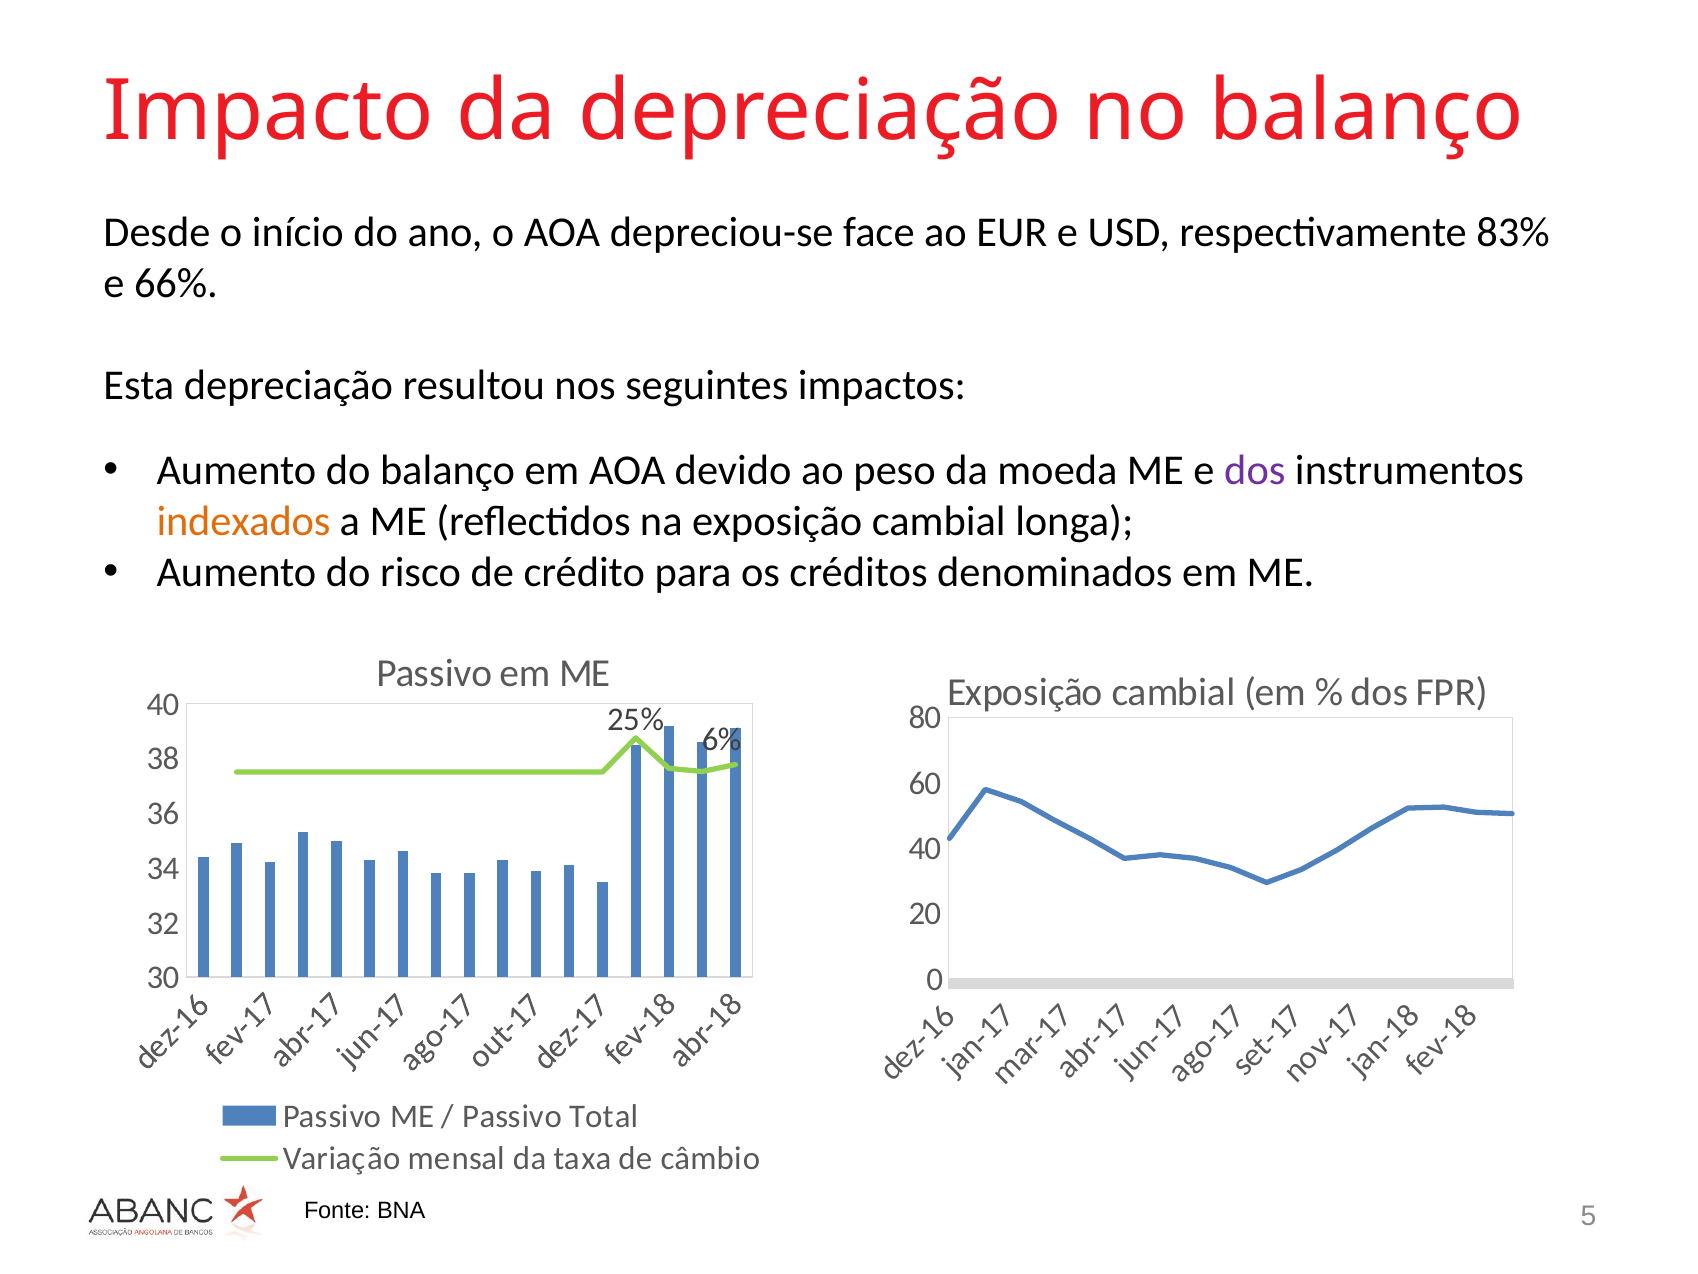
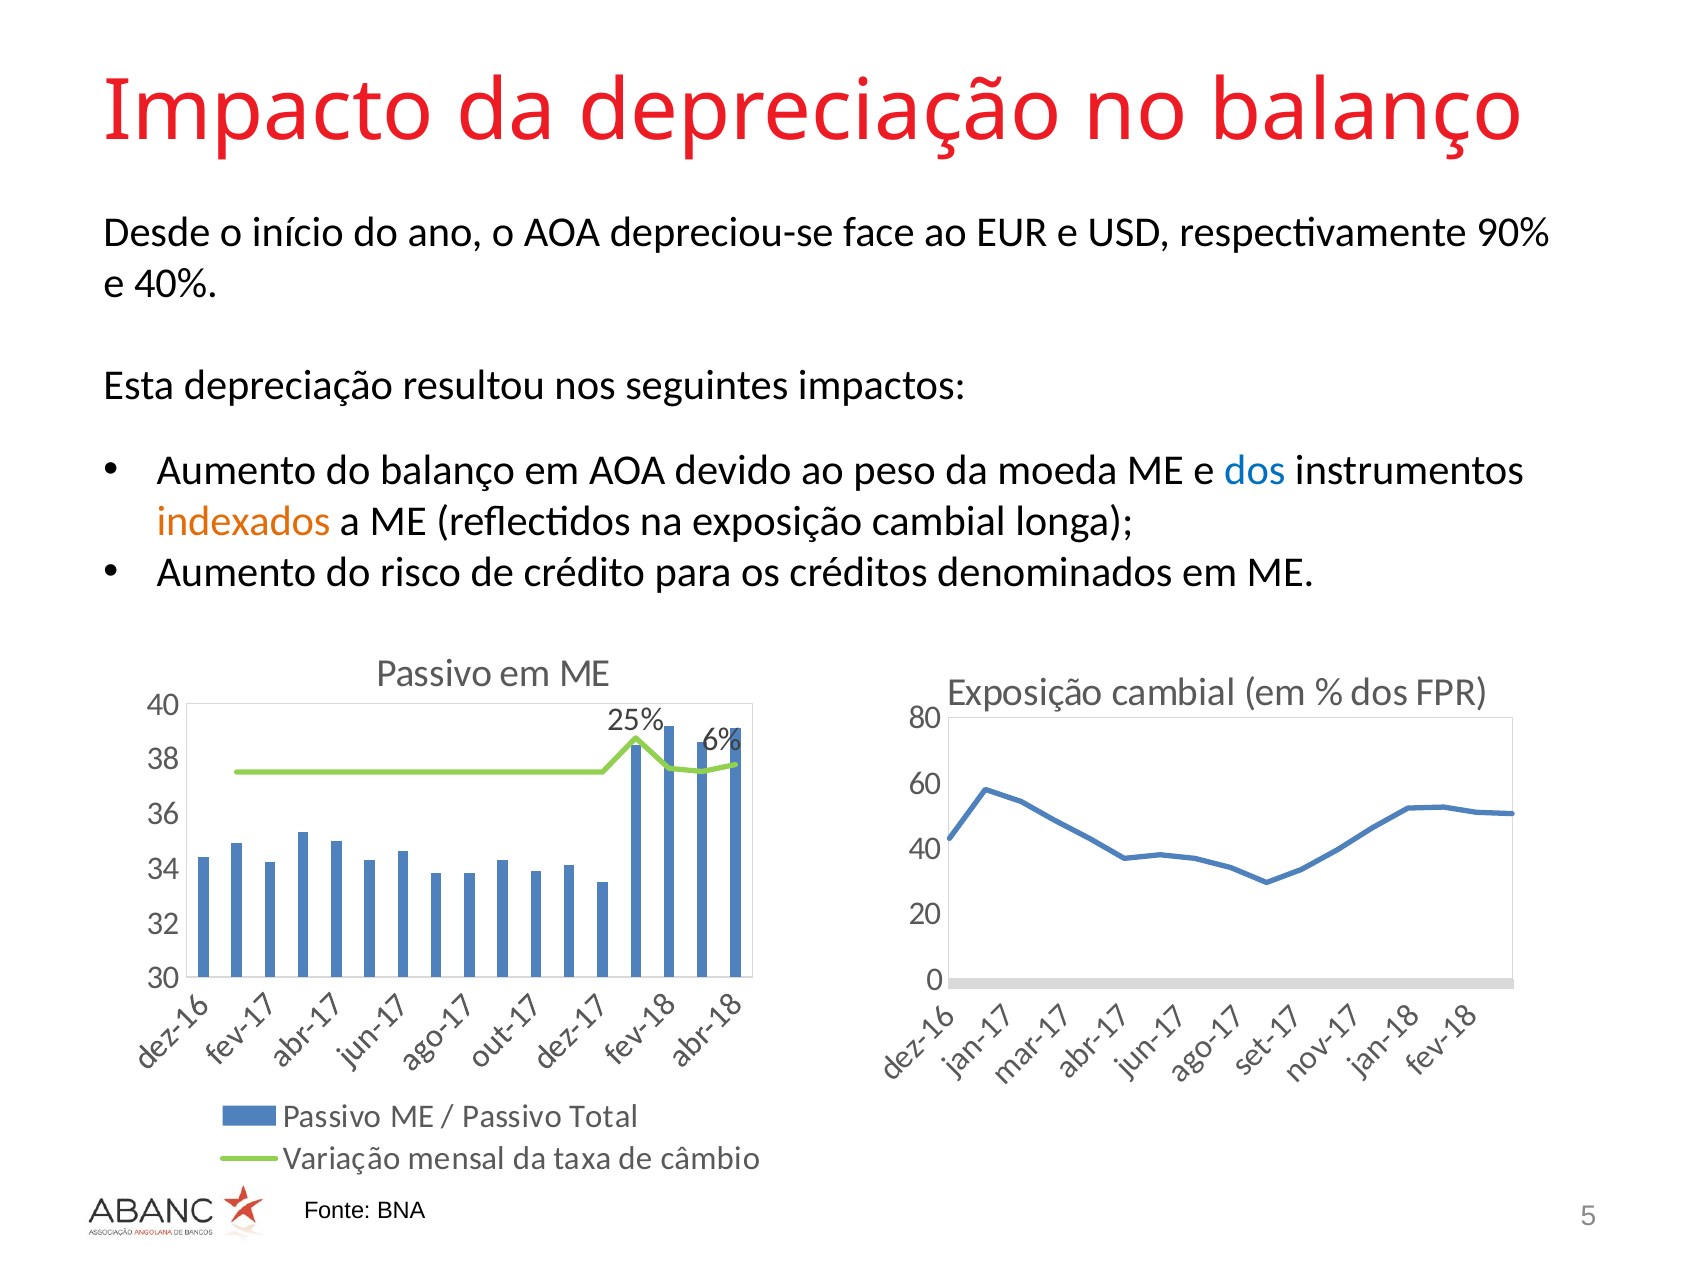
83%: 83% -> 90%
66%: 66% -> 40%
dos at (1255, 470) colour: purple -> blue
